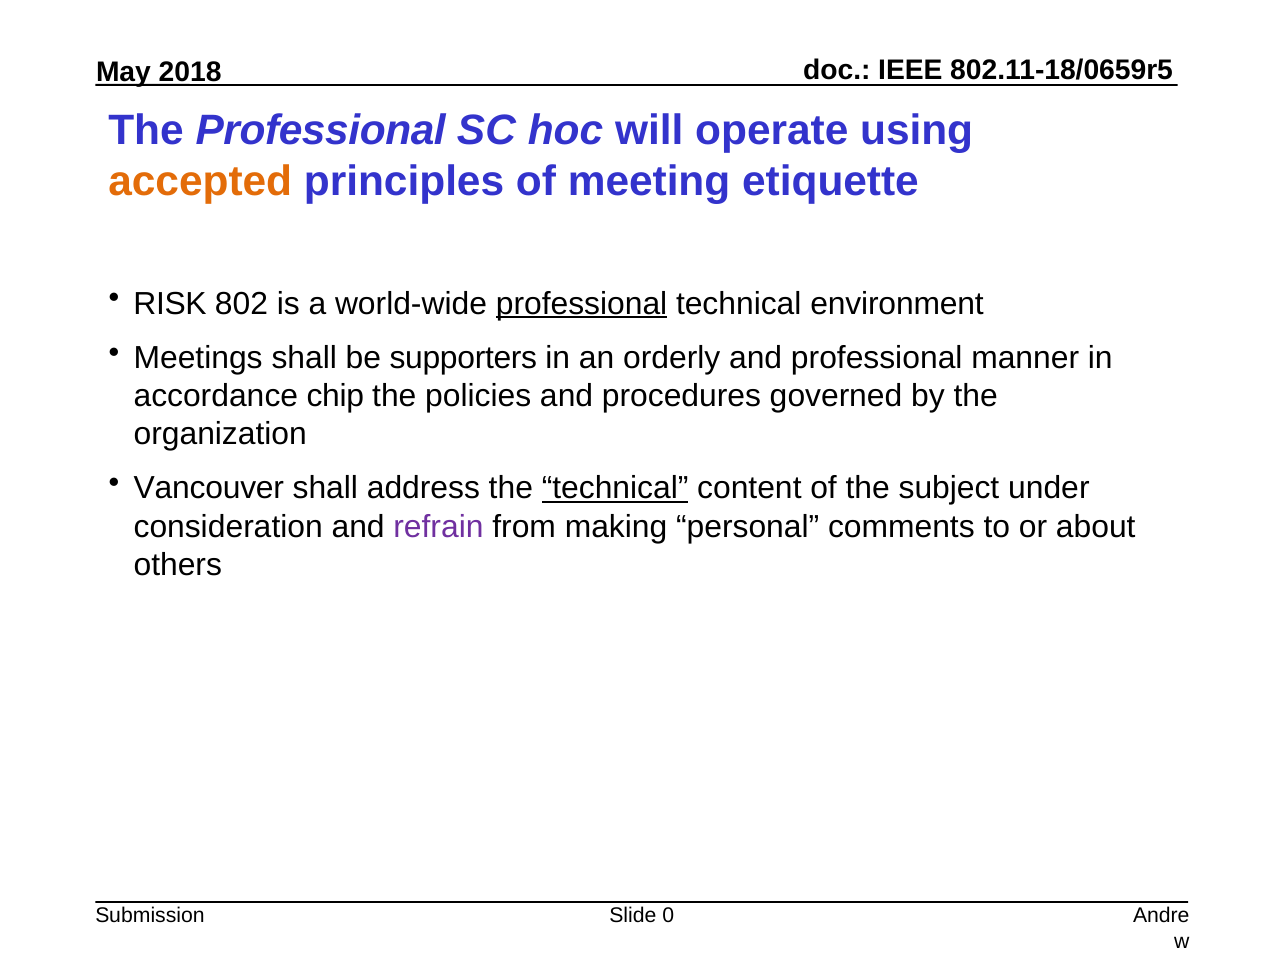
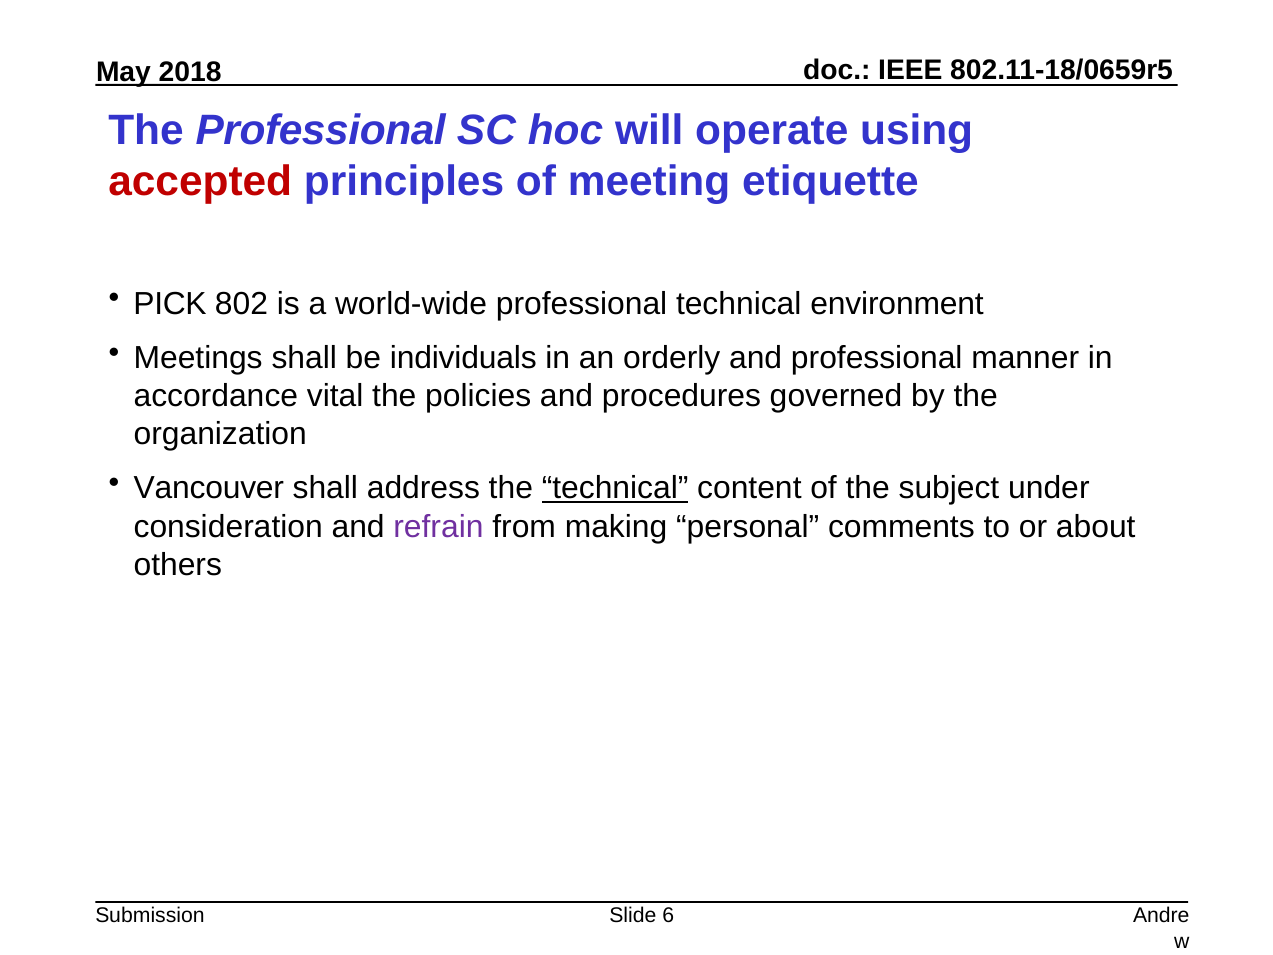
accepted colour: orange -> red
RISK: RISK -> PICK
professional at (582, 304) underline: present -> none
supporters: supporters -> individuals
chip: chip -> vital
0: 0 -> 6
